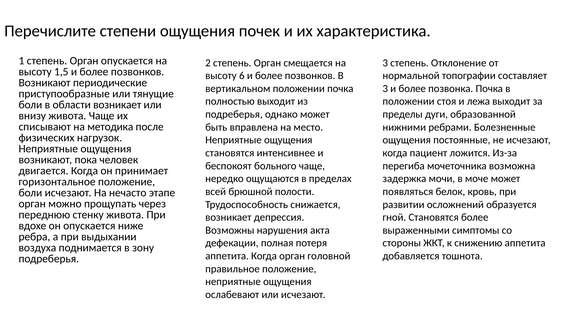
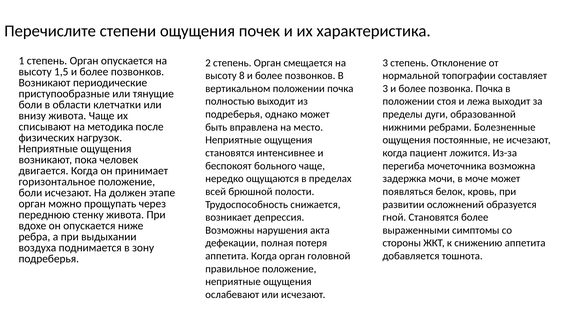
6: 6 -> 8
области возникает: возникает -> клетчатки
нечасто: нечасто -> должен
